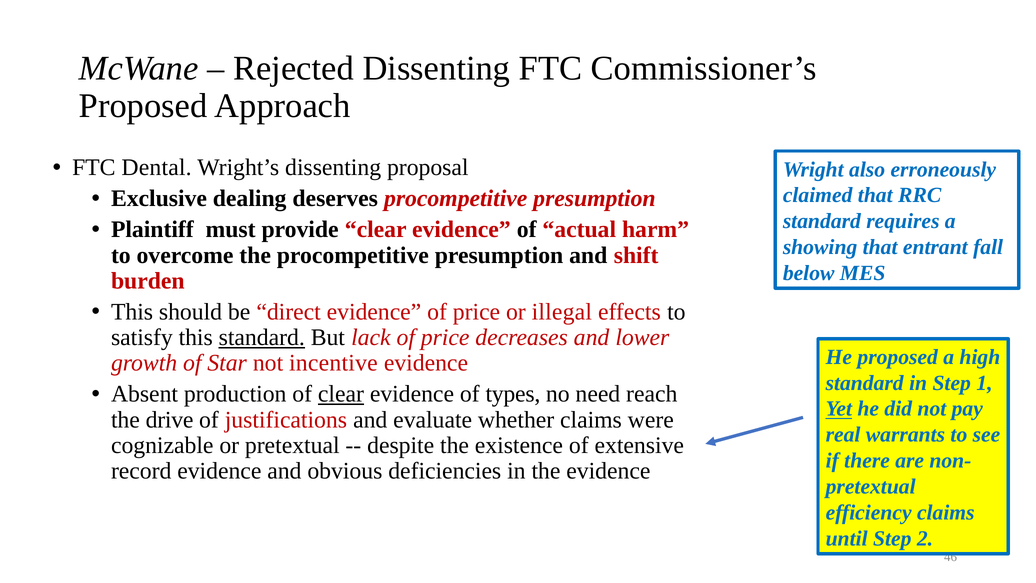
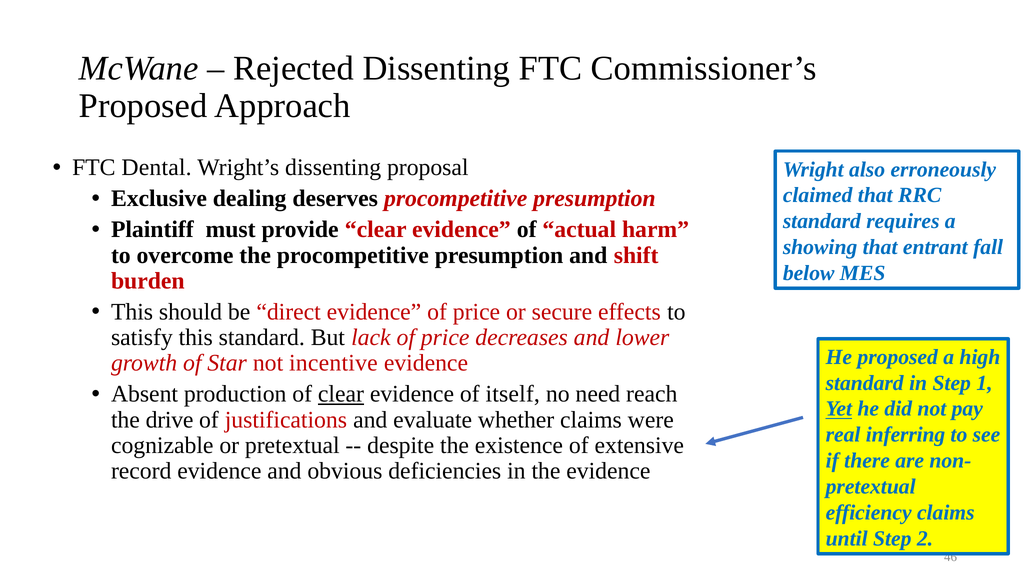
illegal: illegal -> secure
standard at (262, 337) underline: present -> none
types: types -> itself
warrants: warrants -> inferring
